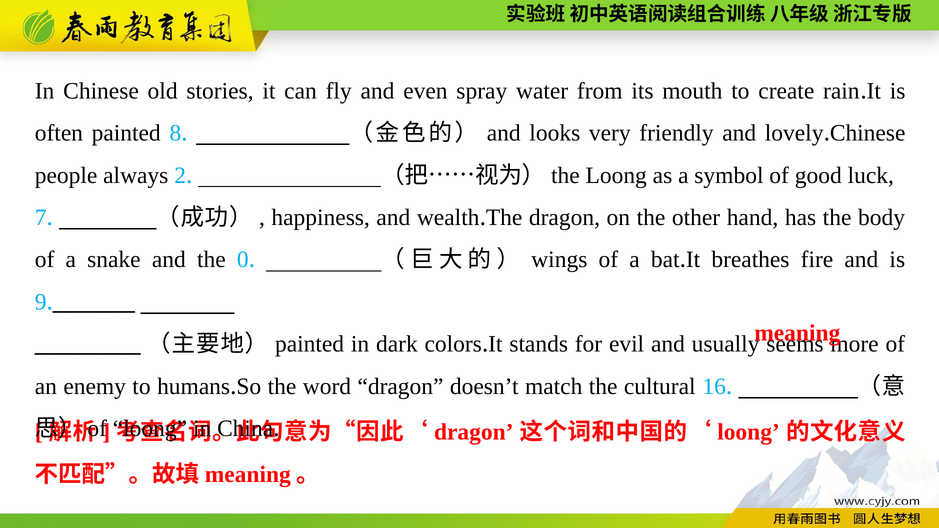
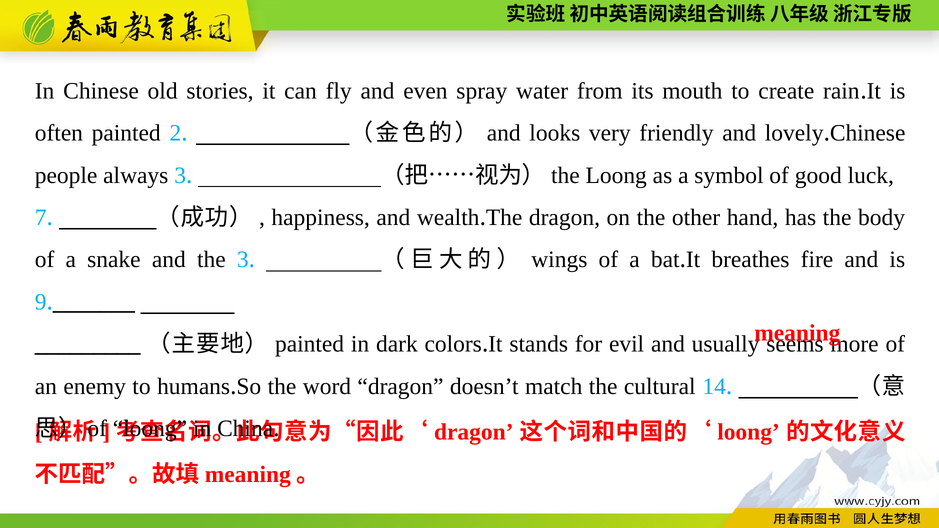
8: 8 -> 2
always 2: 2 -> 3
the 0: 0 -> 3
16: 16 -> 14
